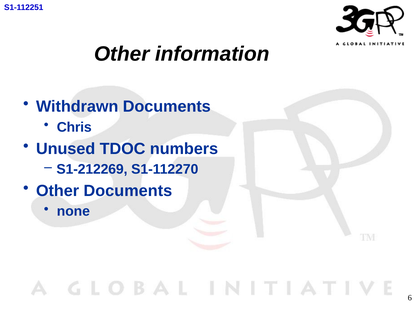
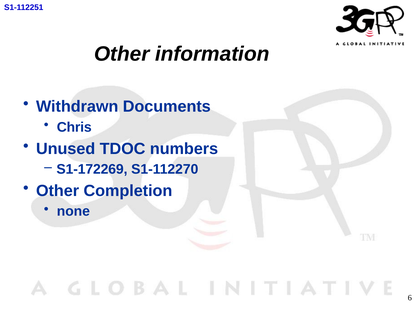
S1-212269: S1-212269 -> S1-172269
Other Documents: Documents -> Completion
